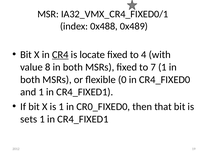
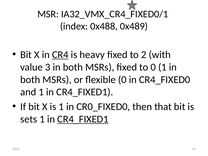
locate: locate -> heavy
4: 4 -> 2
8: 8 -> 3
to 7: 7 -> 0
CR4_FIXED1 at (83, 119) underline: none -> present
